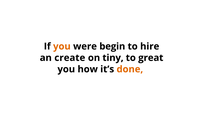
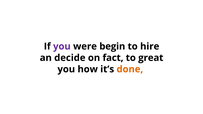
you at (62, 46) colour: orange -> purple
create: create -> decide
tiny: tiny -> fact
